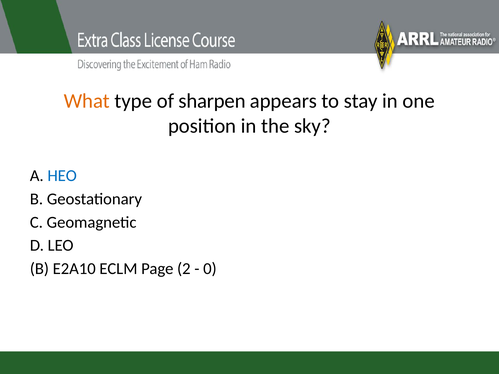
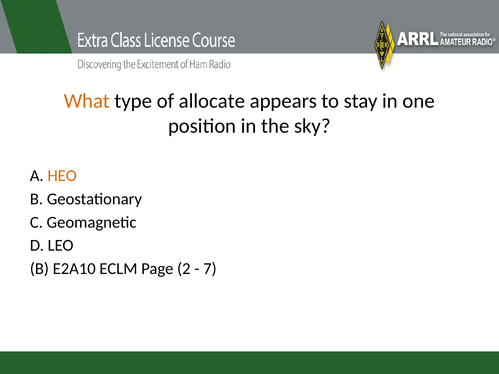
sharpen: sharpen -> allocate
HEO colour: blue -> orange
0: 0 -> 7
